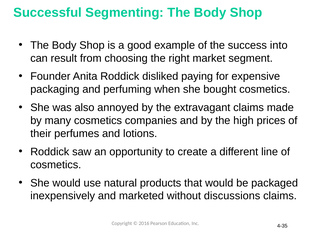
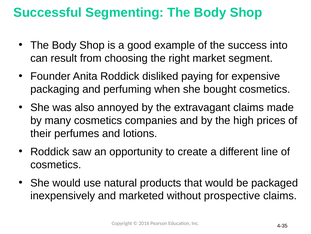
discussions: discussions -> prospective
